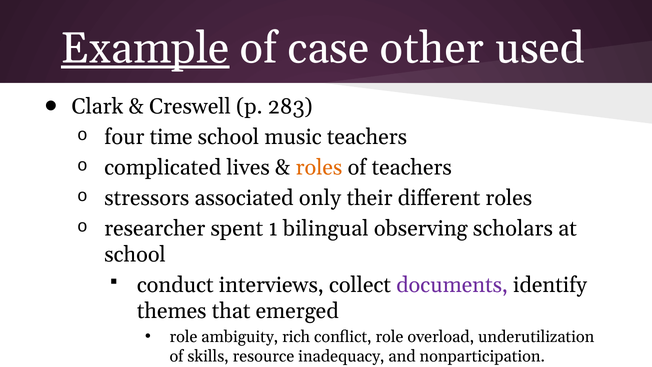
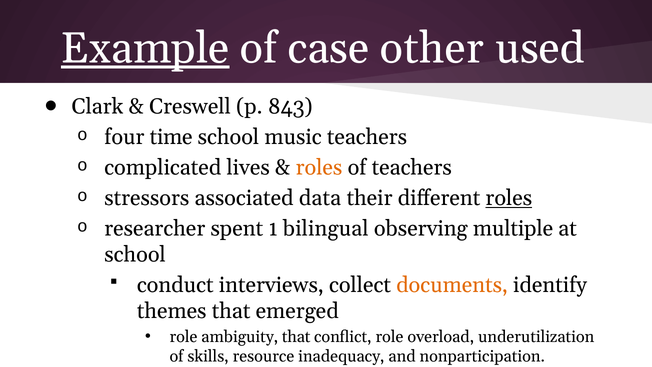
283: 283 -> 843
only: only -> data
roles at (509, 198) underline: none -> present
scholars: scholars -> multiple
documents colour: purple -> orange
ambiguity rich: rich -> that
